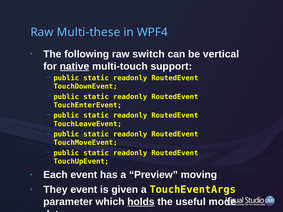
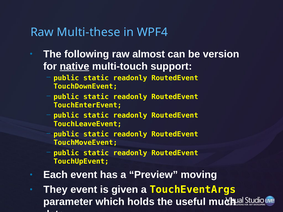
switch: switch -> almost
vertical: vertical -> version
holds underline: present -> none
mode: mode -> much
